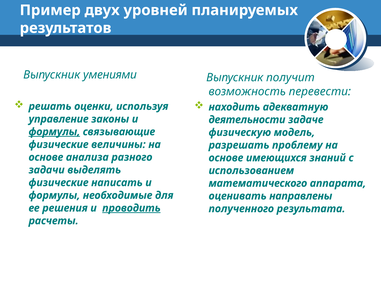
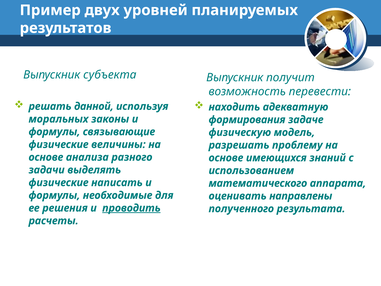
умениями: умениями -> субъекта
оценки: оценки -> данной
управление: управление -> моральных
деятельности: деятельности -> формирования
формулы at (54, 132) underline: present -> none
